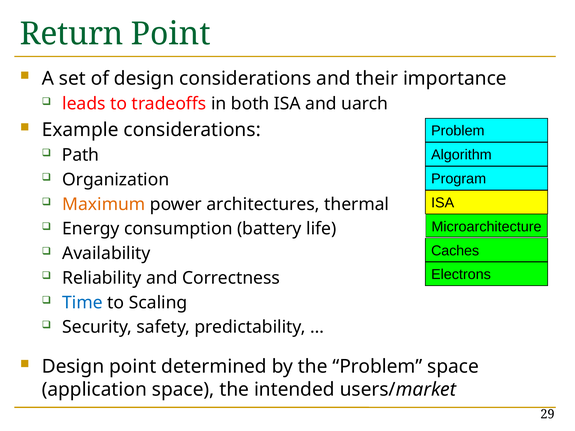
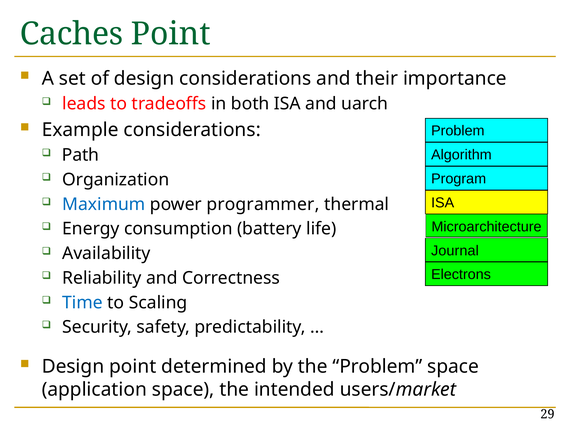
Return: Return -> Caches
Maximum colour: orange -> blue
architectures: architectures -> programmer
Caches: Caches -> Journal
